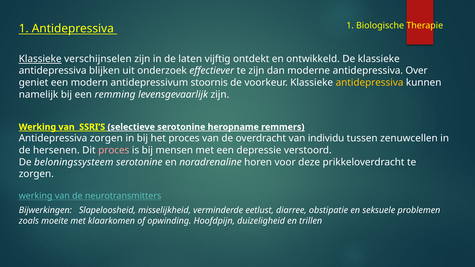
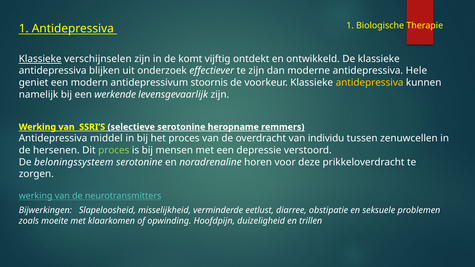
laten: laten -> komt
Over: Over -> Hele
remming: remming -> werkende
Antidepressiva zorgen: zorgen -> middel
proces at (114, 150) colour: pink -> light green
